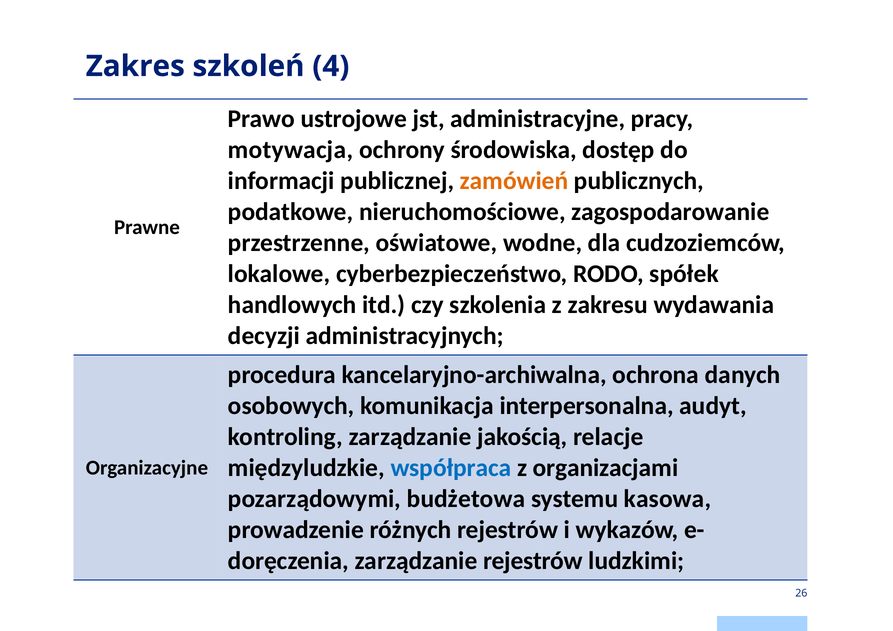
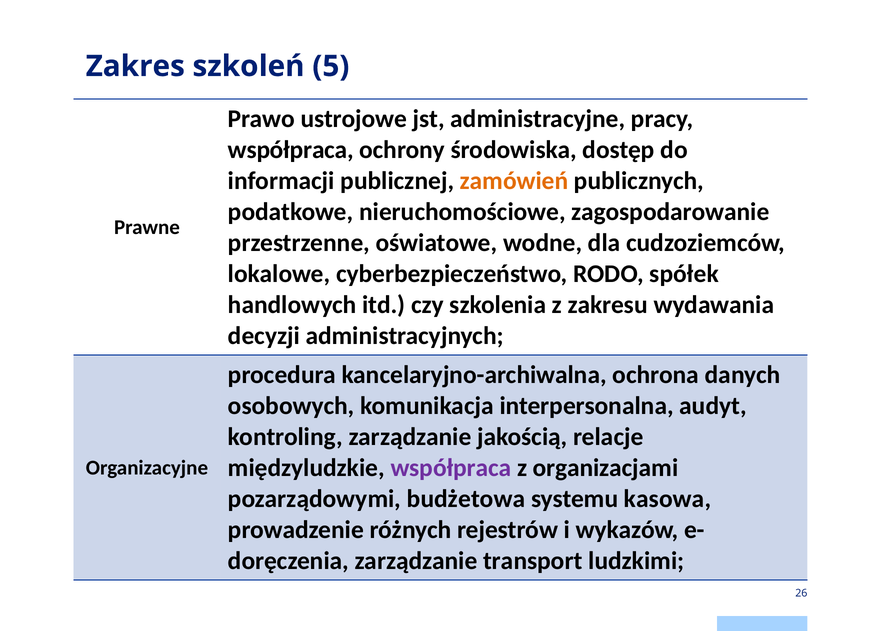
4: 4 -> 5
motywacja at (291, 150): motywacja -> współpraca
współpraca at (451, 468) colour: blue -> purple
zarządzanie rejestrów: rejestrów -> transport
